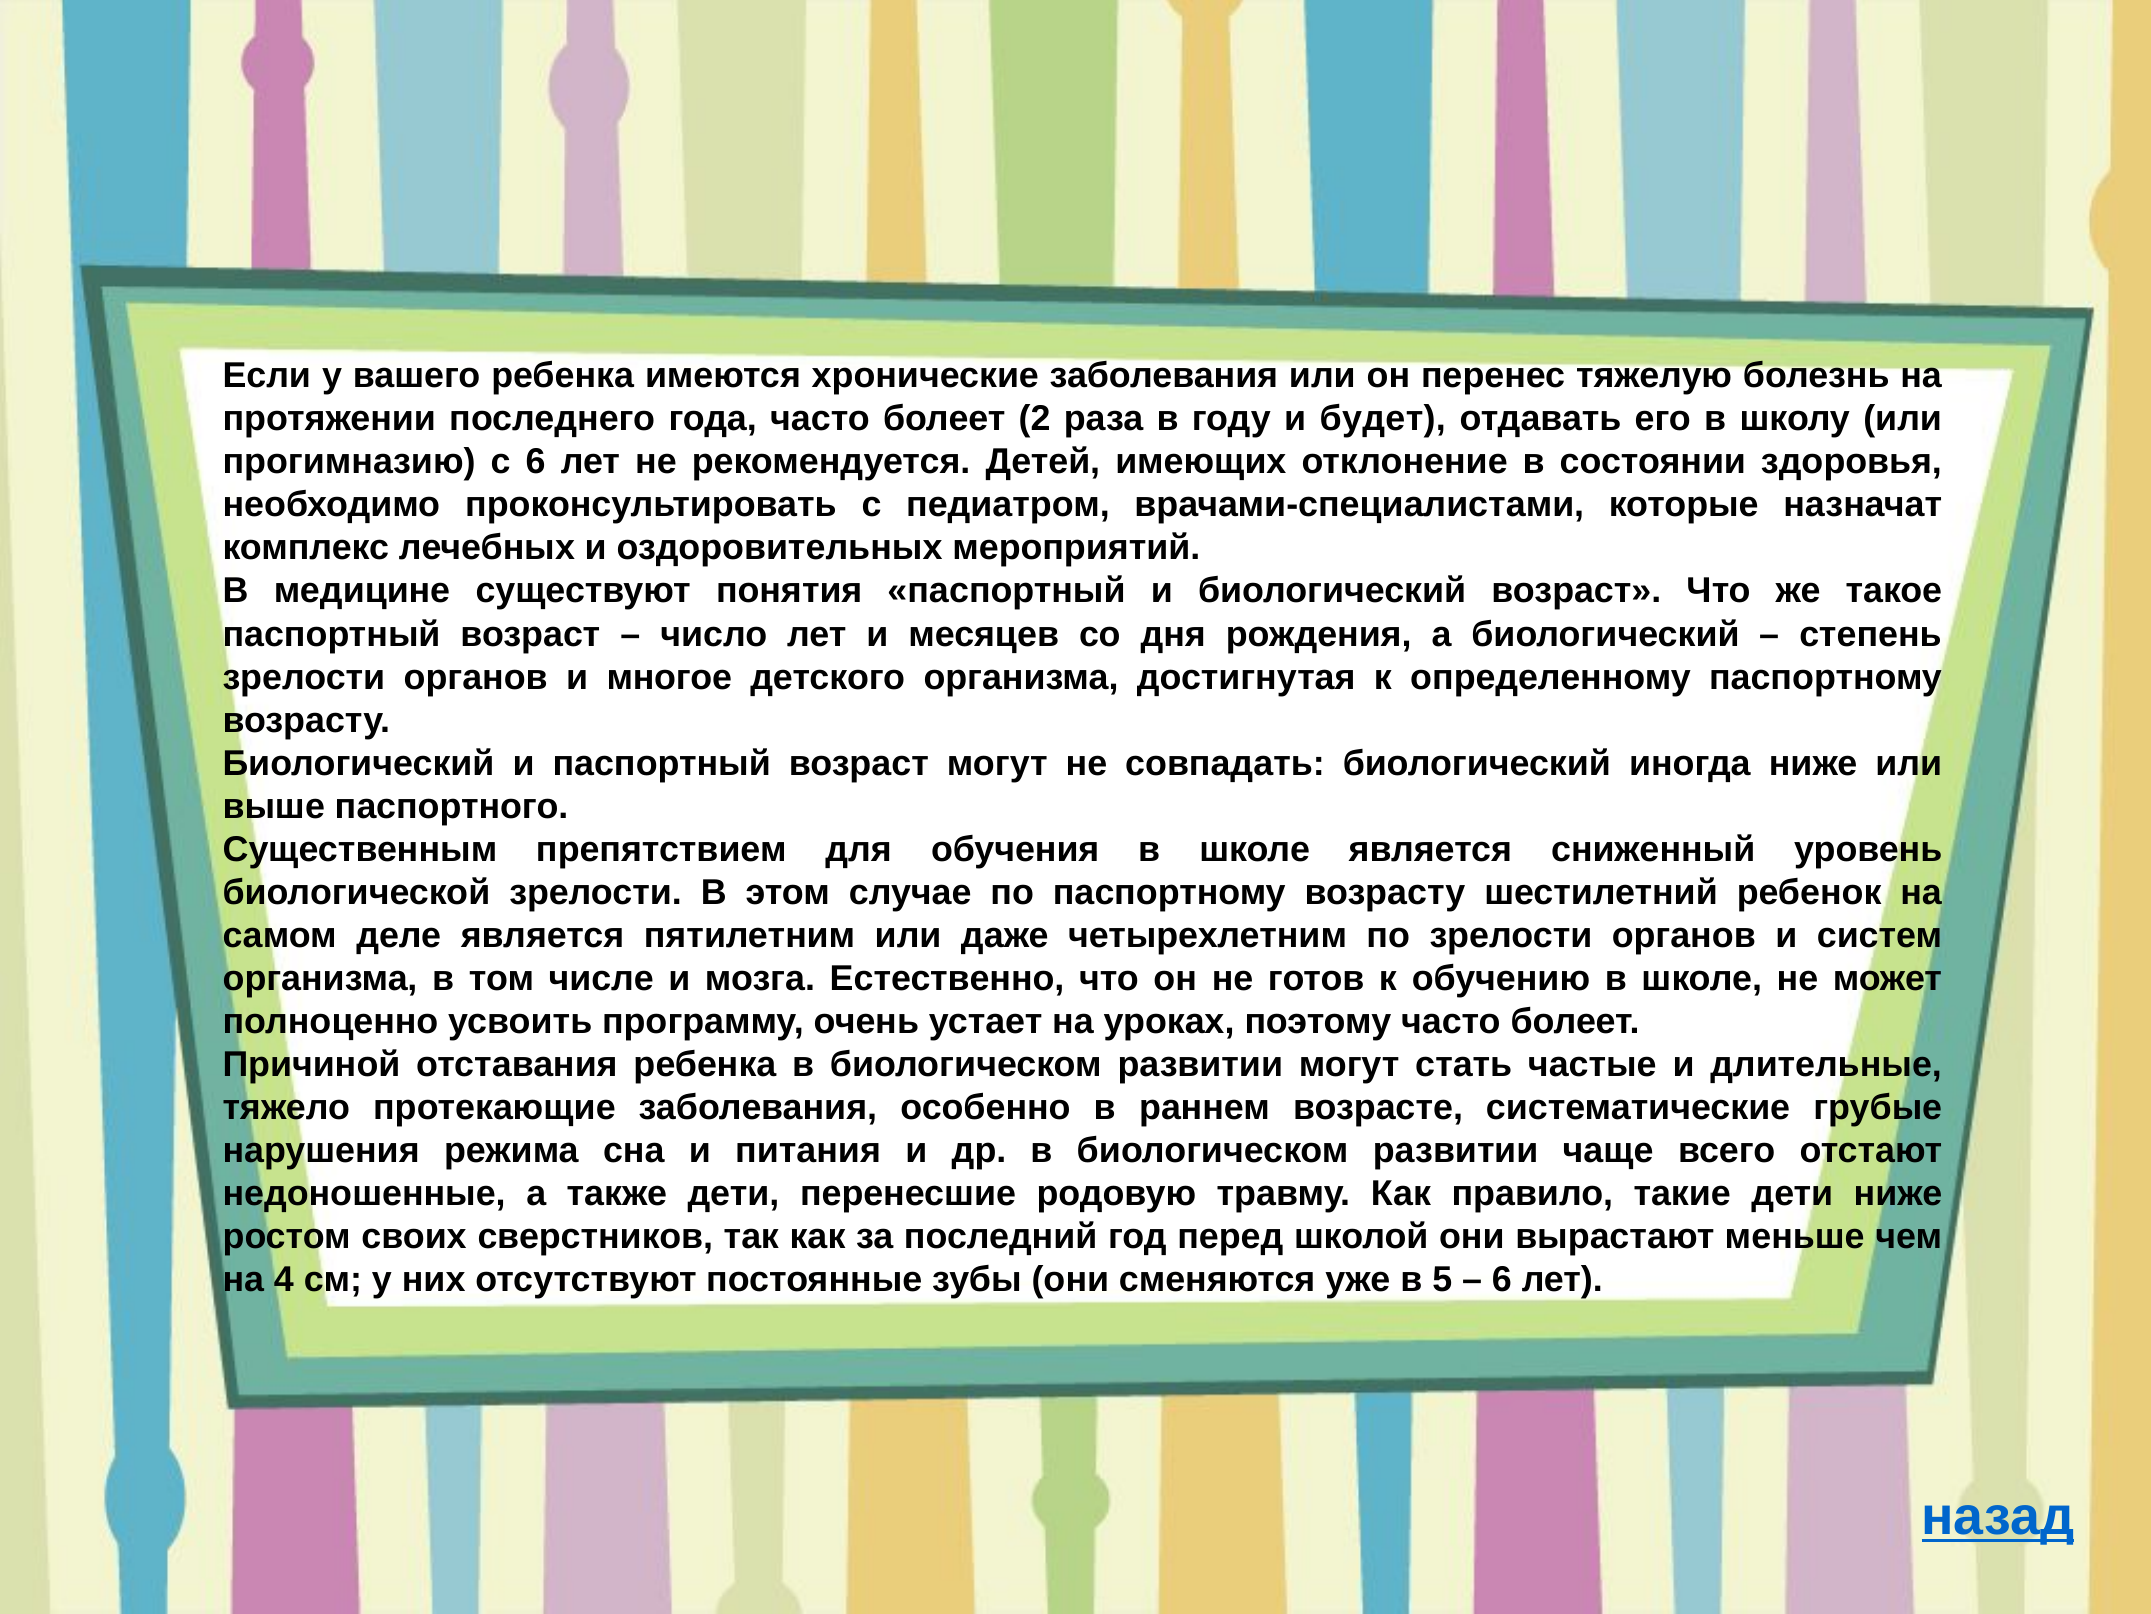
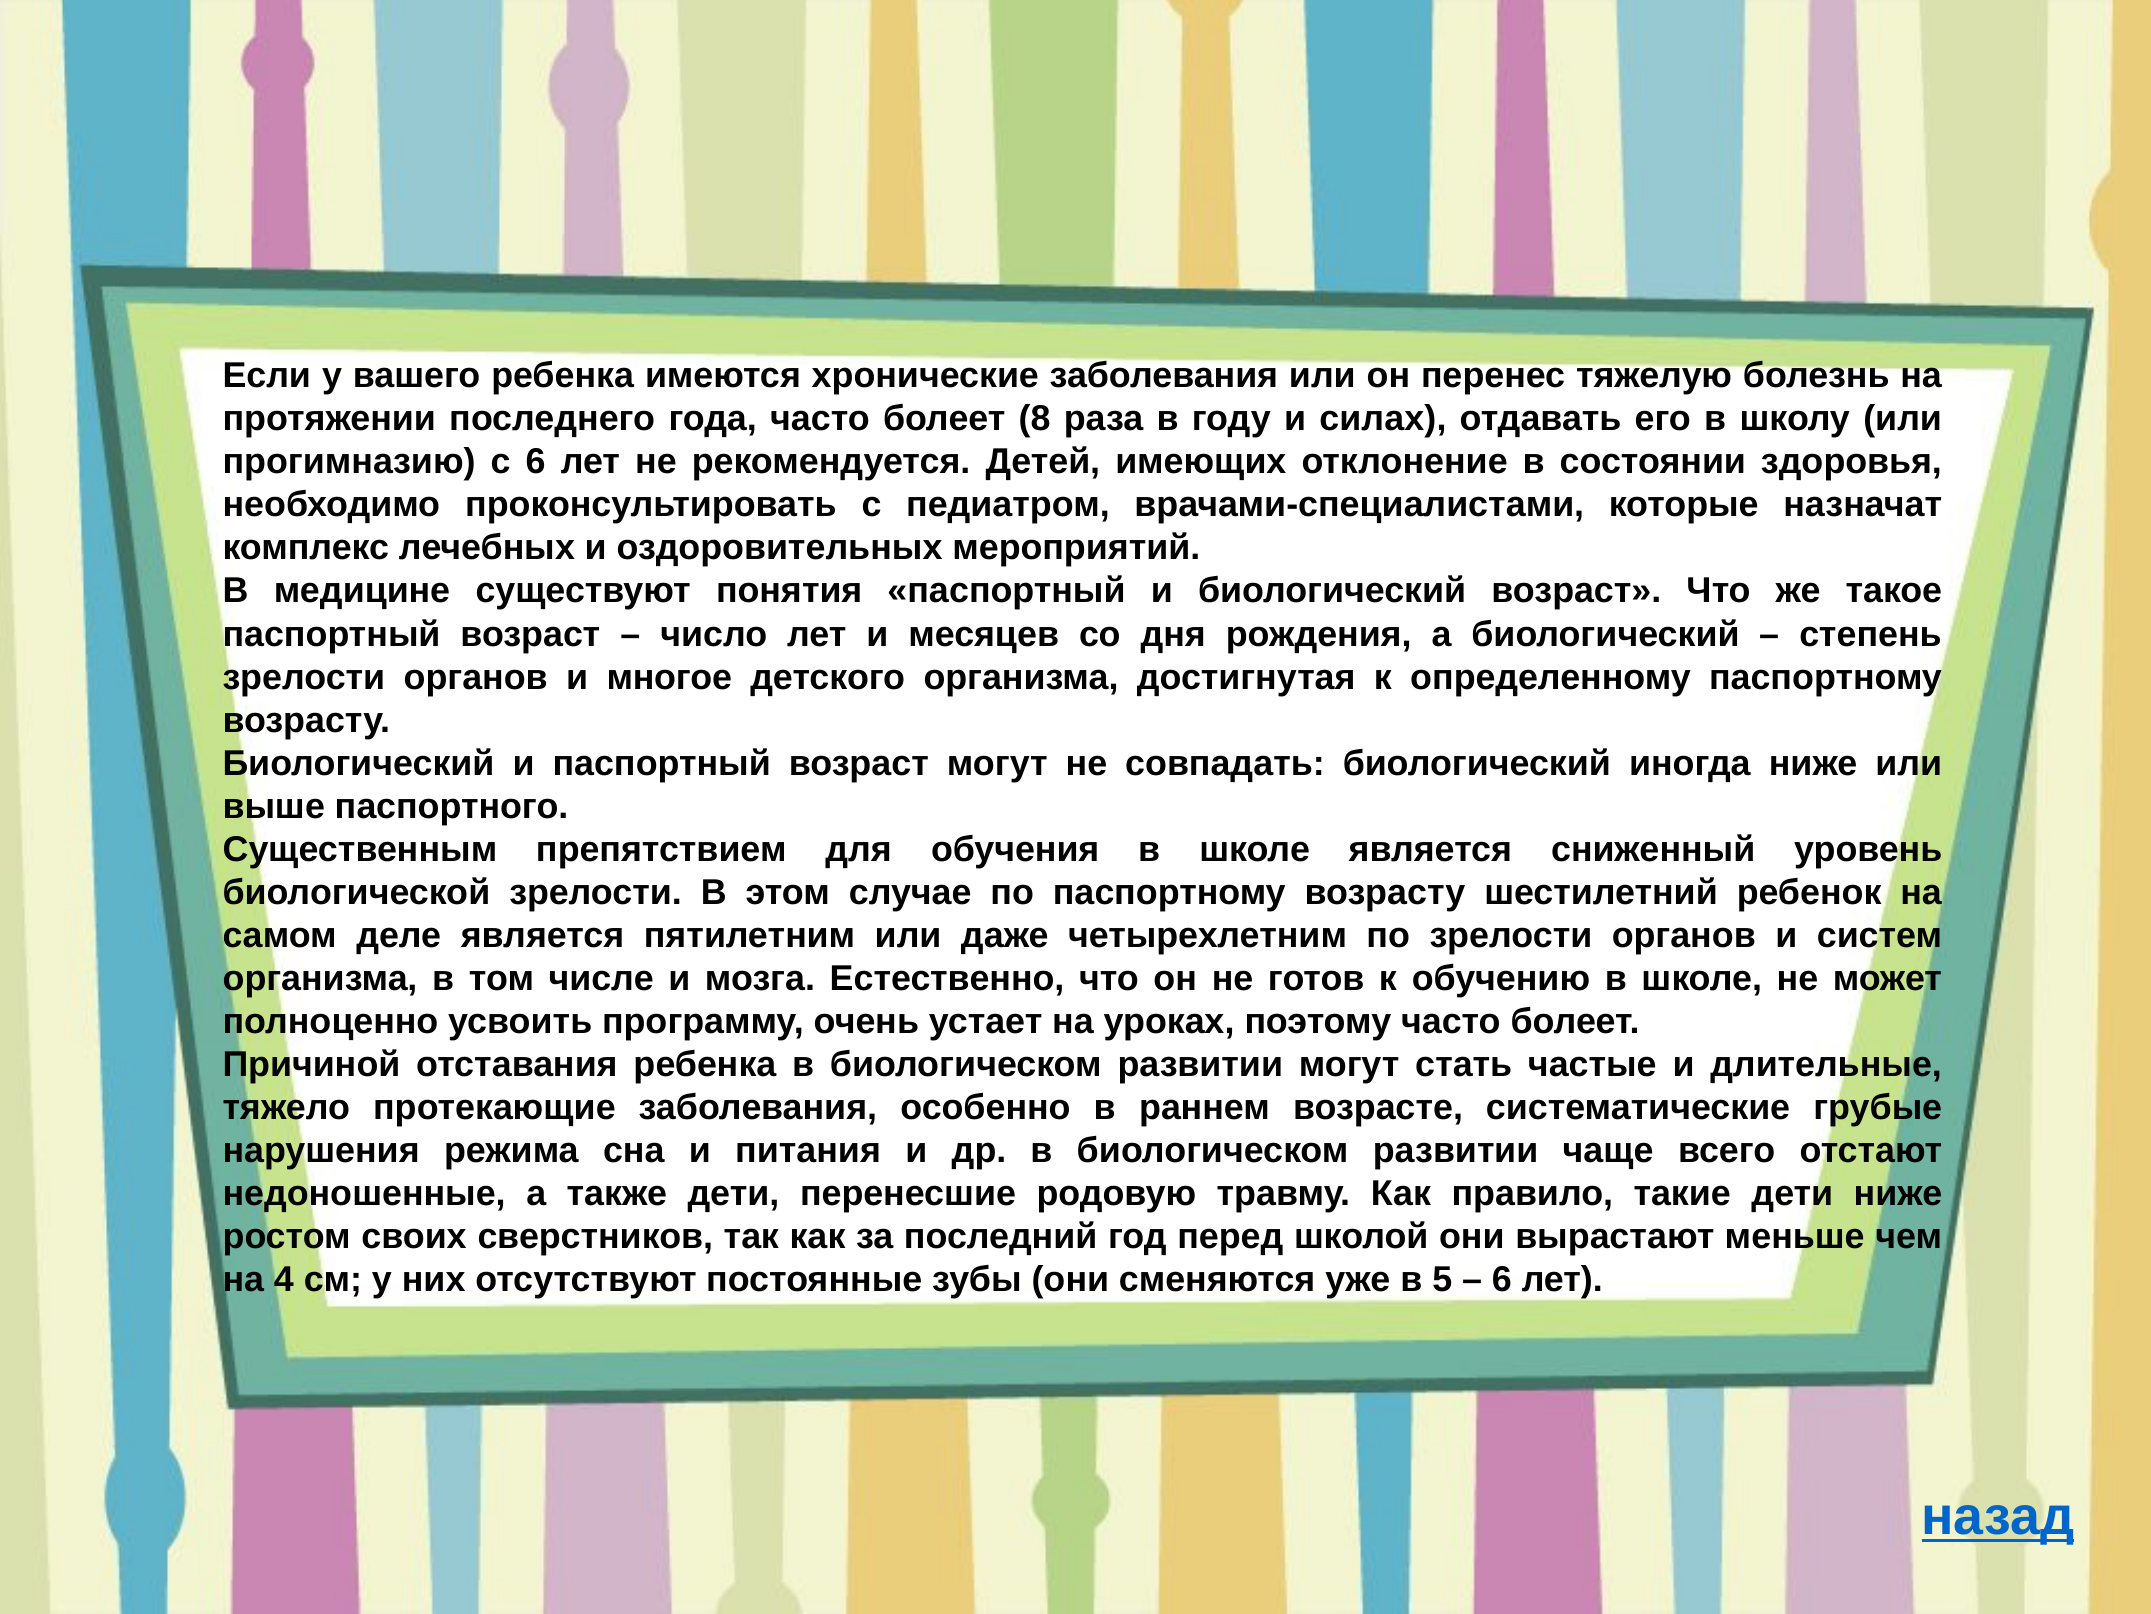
2: 2 -> 8
будет: будет -> силах
